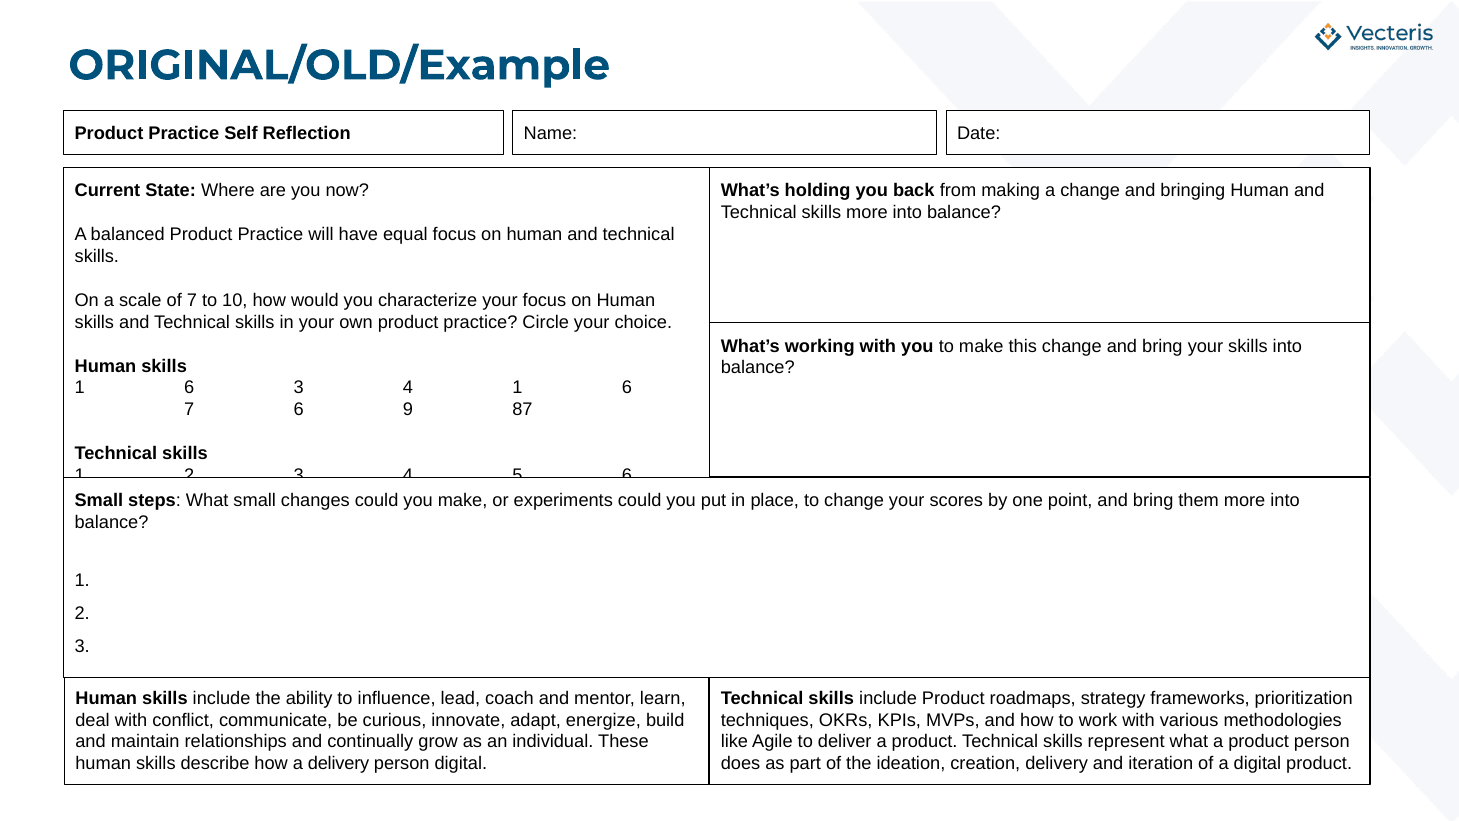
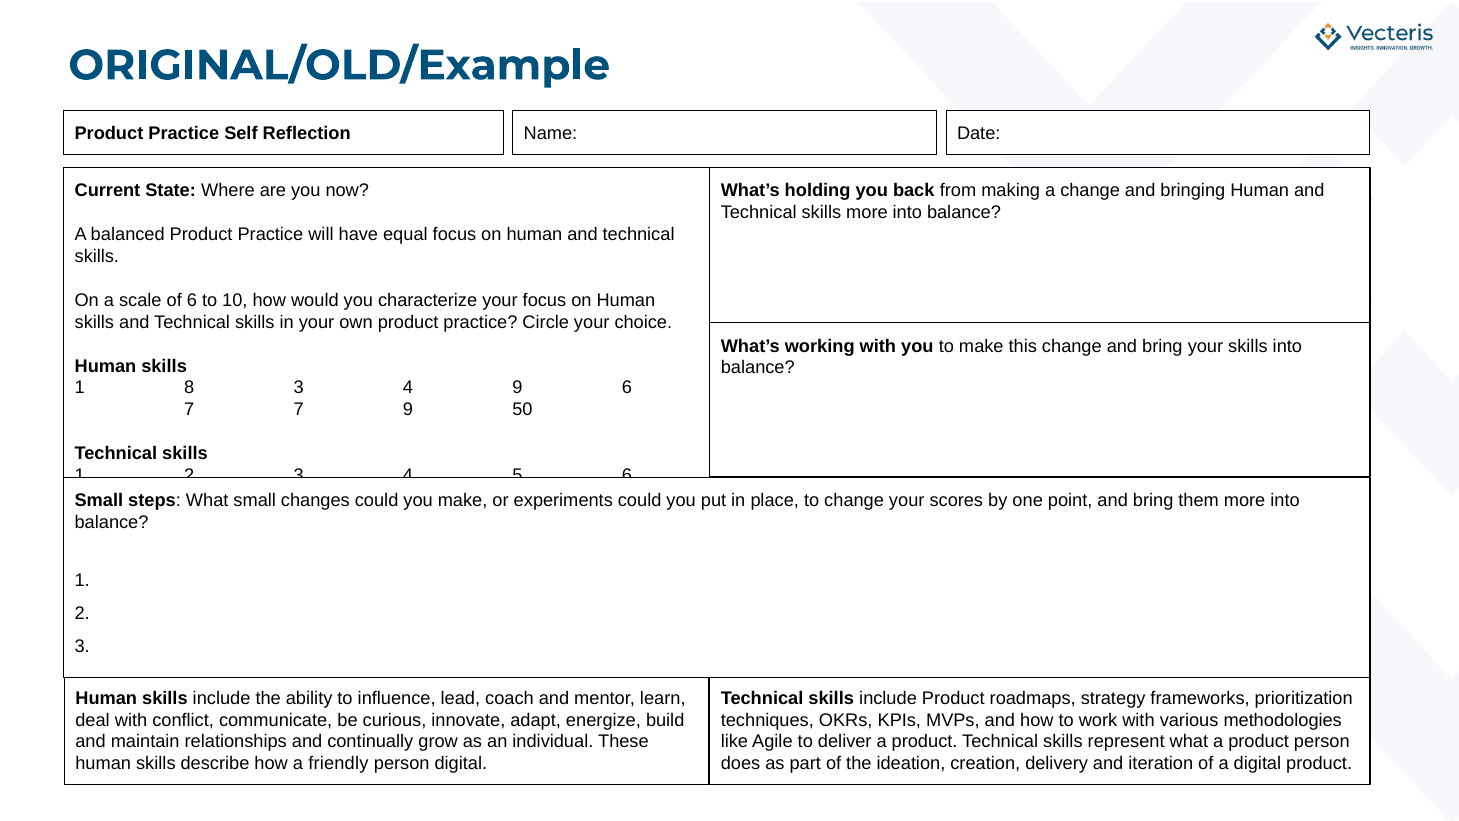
of 7: 7 -> 6
6 at (189, 388): 6 -> 8
4 1: 1 -> 9
7 6: 6 -> 7
87: 87 -> 50
a delivery: delivery -> friendly
